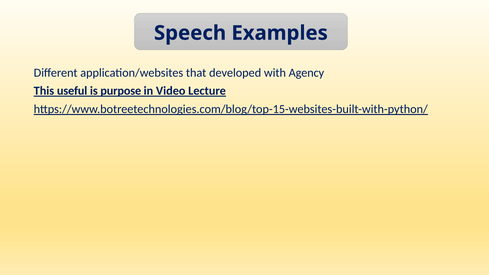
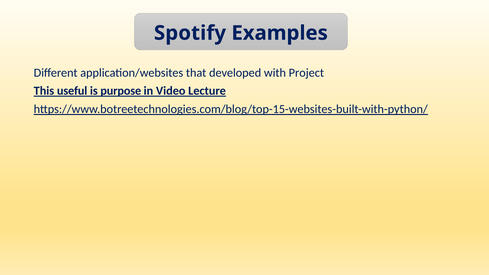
Speech: Speech -> Spotify
Agency: Agency -> Project
